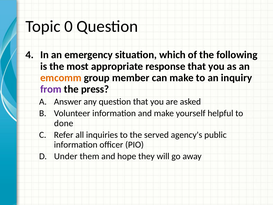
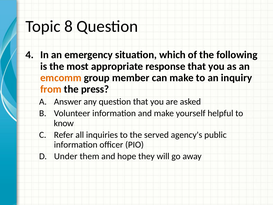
0: 0 -> 8
from colour: purple -> orange
done: done -> know
